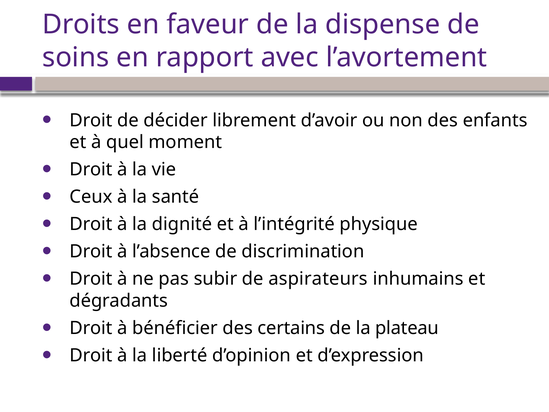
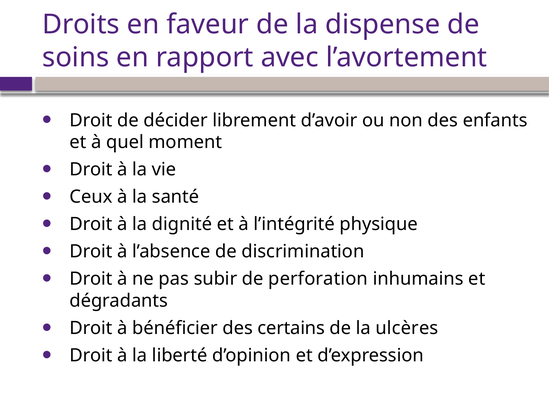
aspirateurs: aspirateurs -> perforation
plateau: plateau -> ulcères
